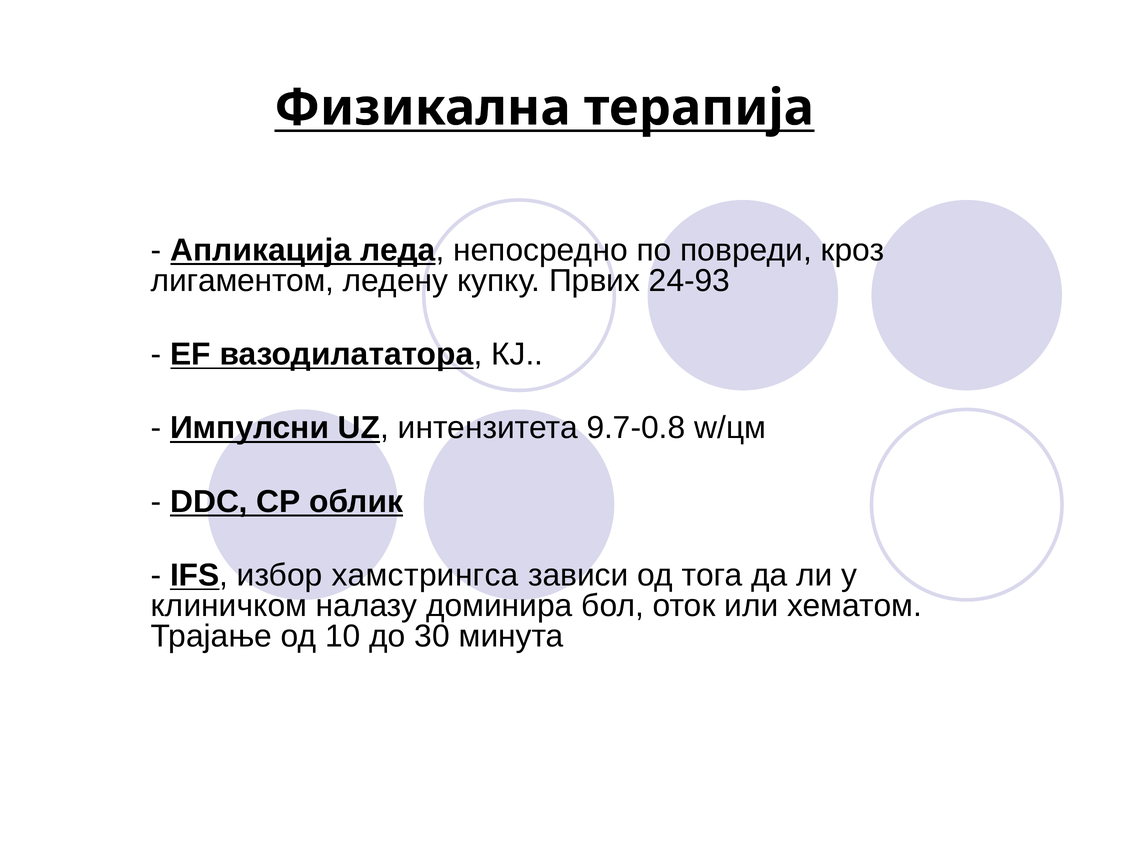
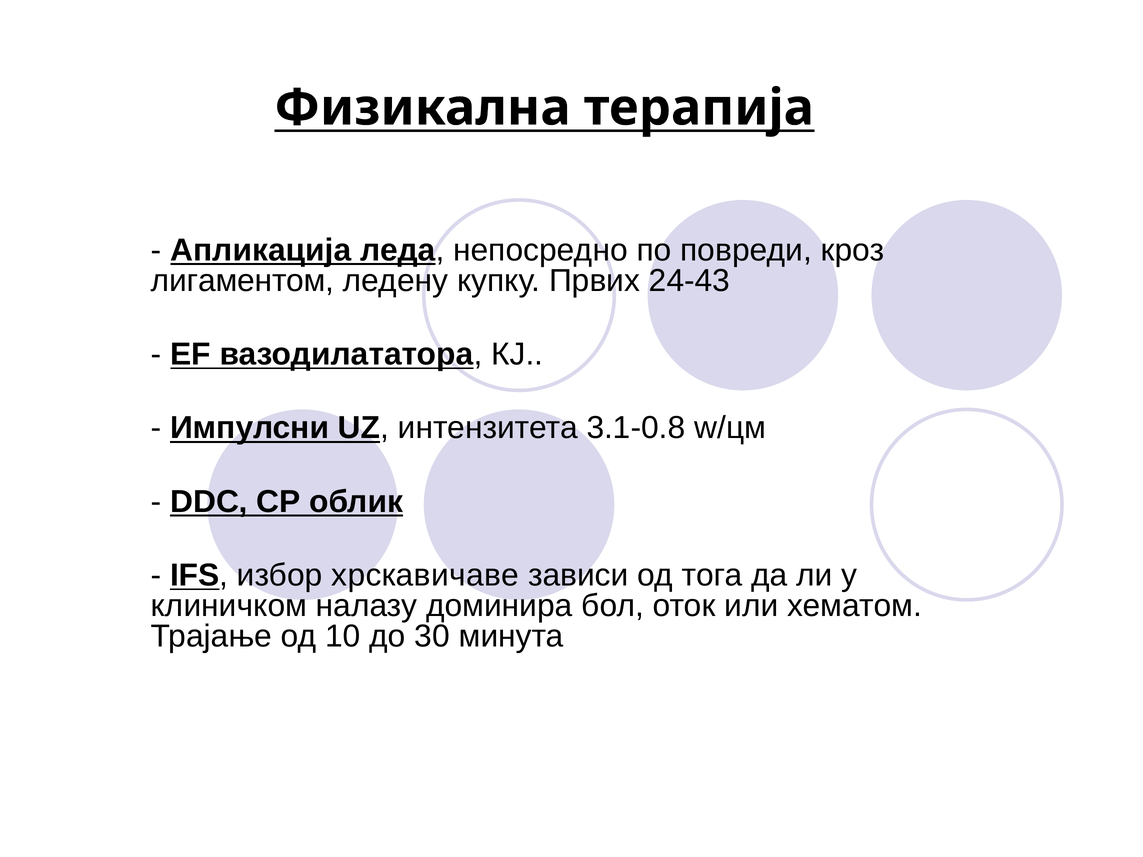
24-93: 24-93 -> 24-43
9.7-0.8: 9.7-0.8 -> 3.1-0.8
хамстрингса: хамстрингса -> хрскавичаве
